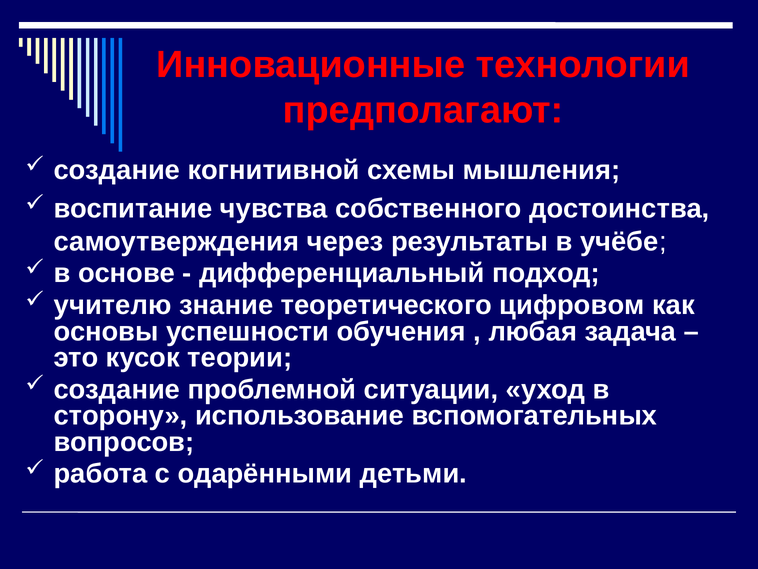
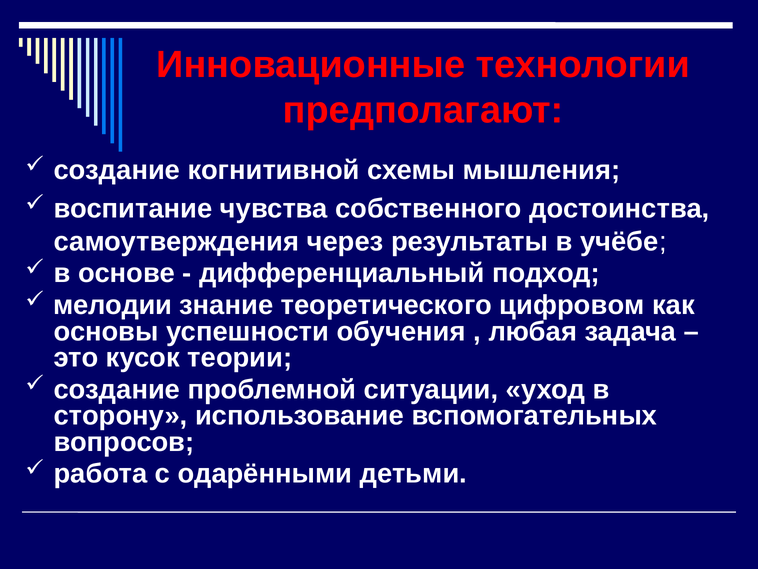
учителю: учителю -> мелодии
